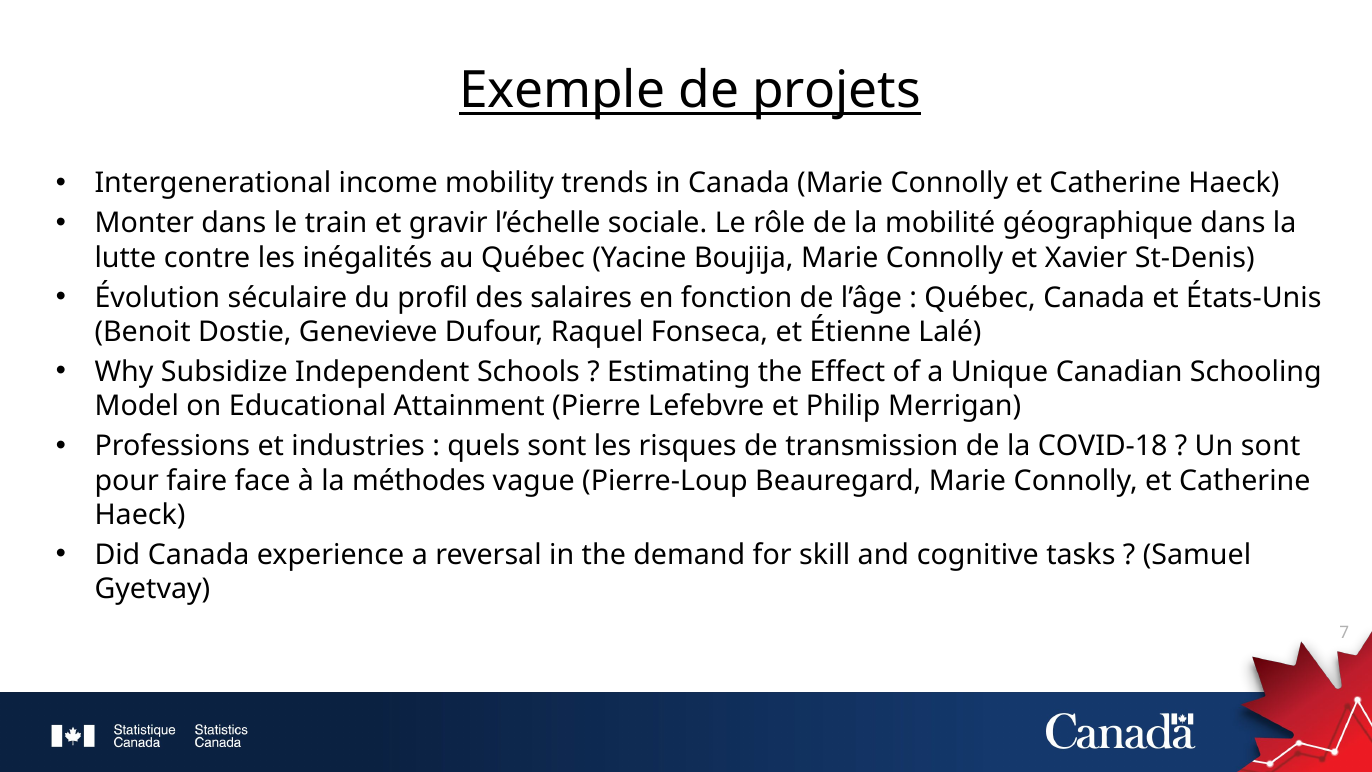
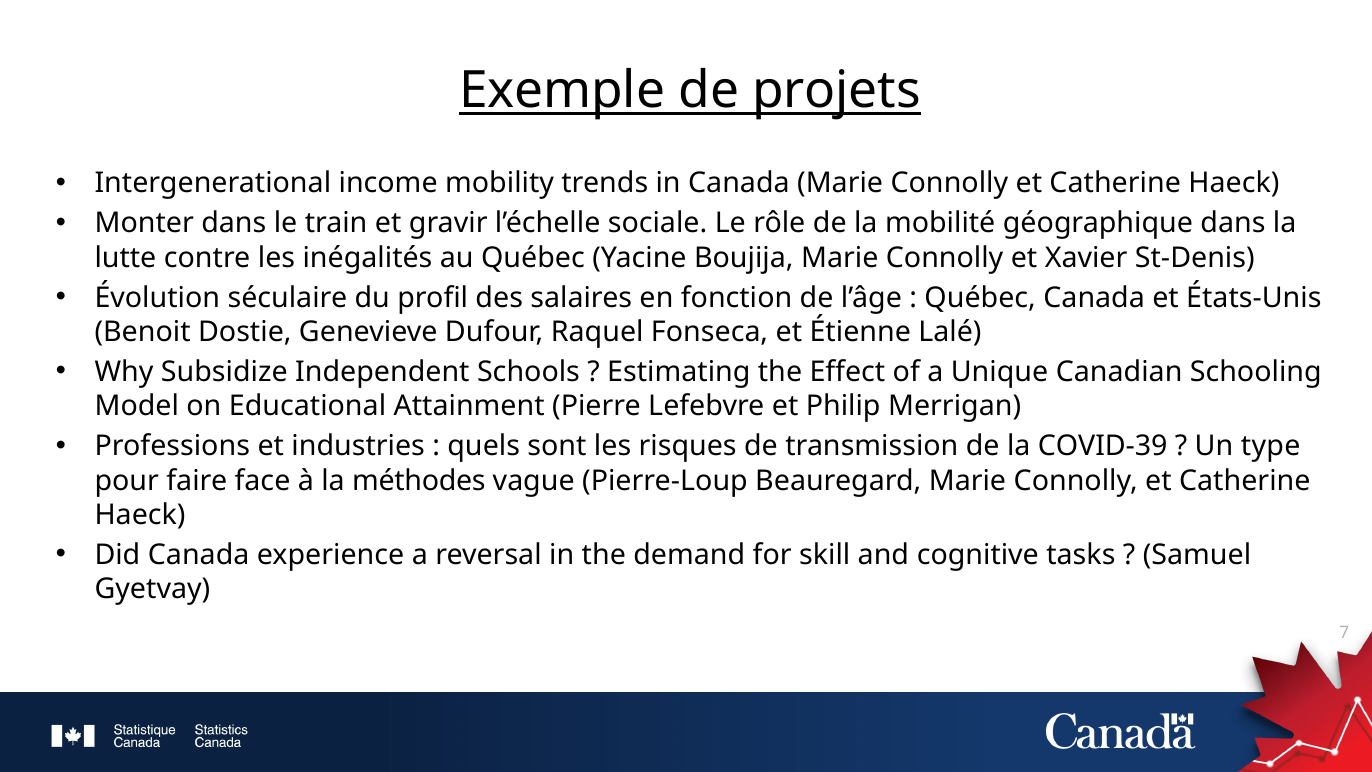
COVID-18: COVID-18 -> COVID-39
Un sont: sont -> type
